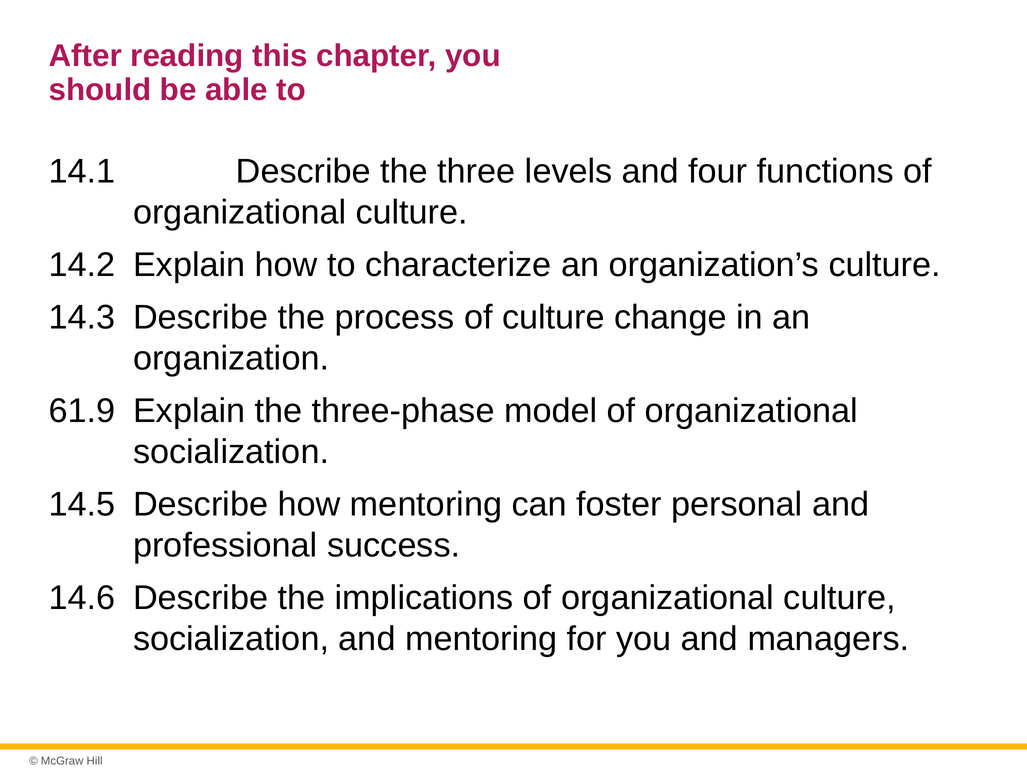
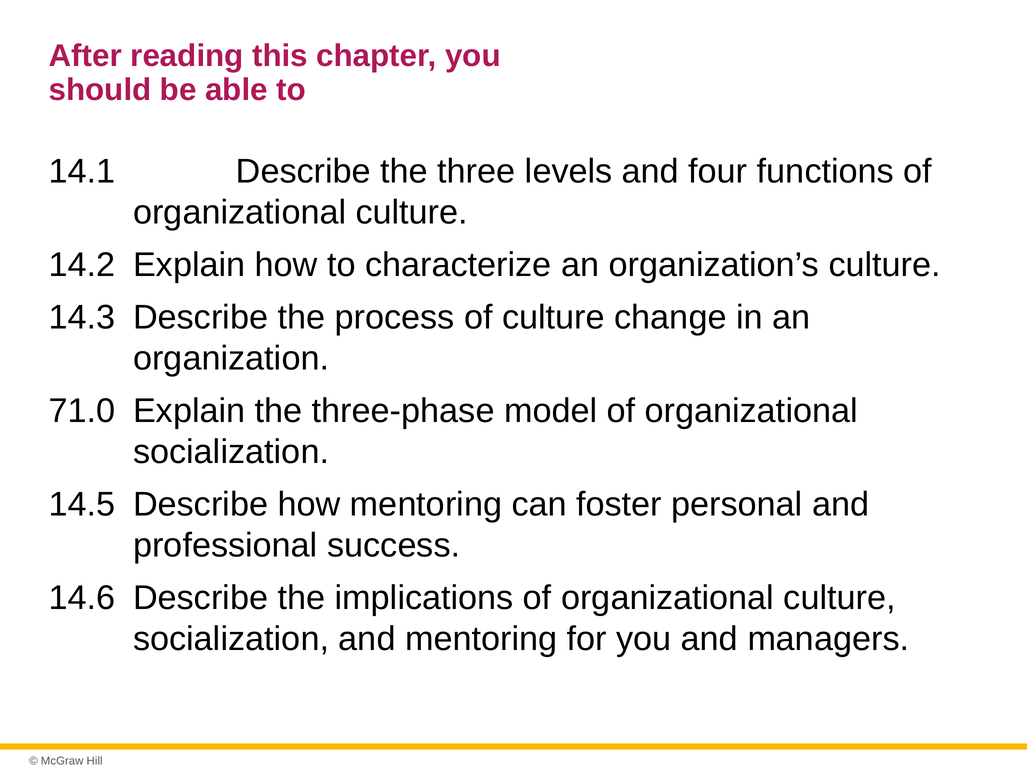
61.9: 61.9 -> 71.0
